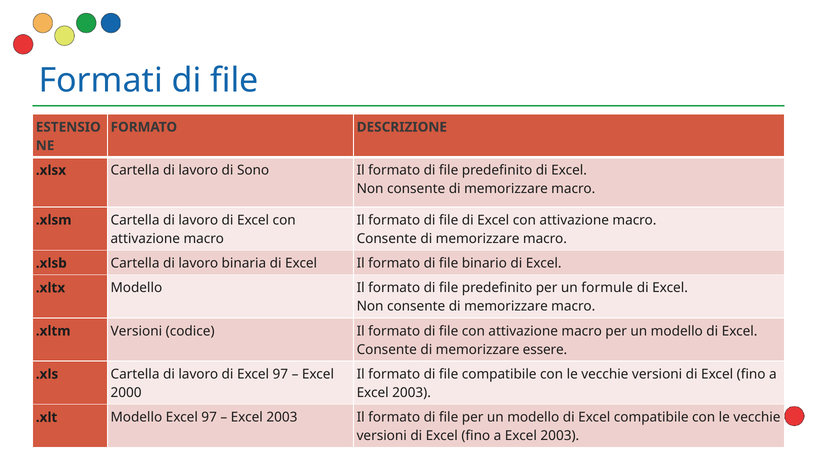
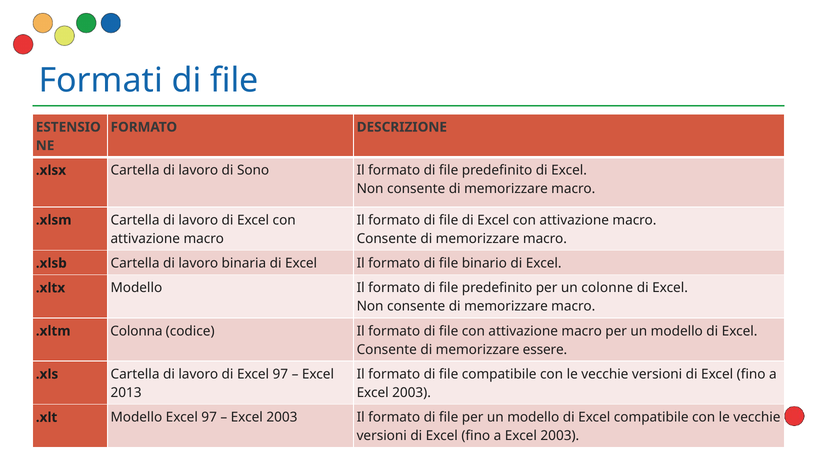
formule: formule -> colonne
.xltm Versioni: Versioni -> Colonna
2000: 2000 -> 2013
